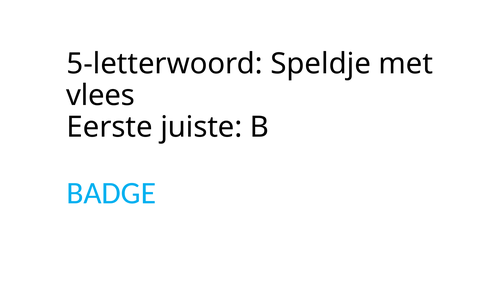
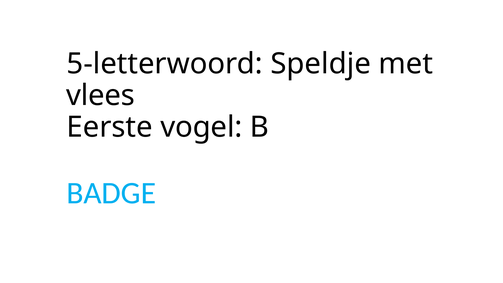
juiste: juiste -> vogel
